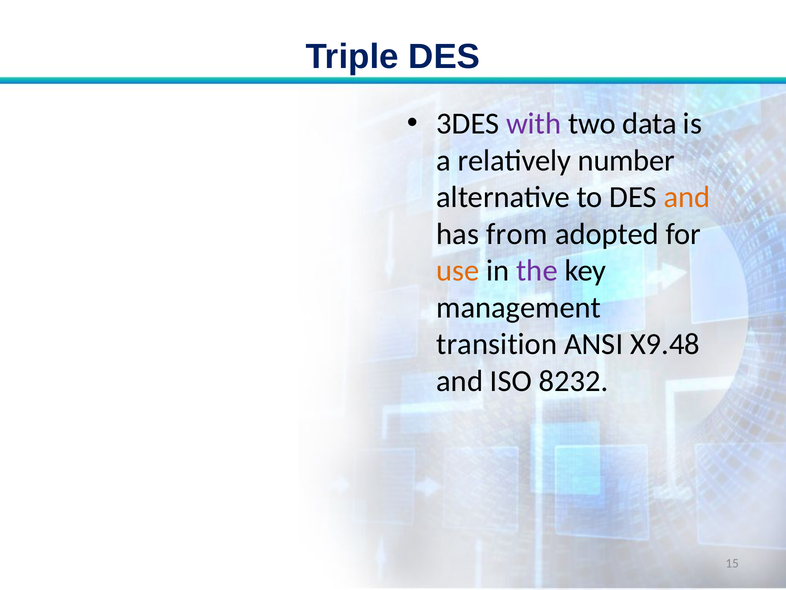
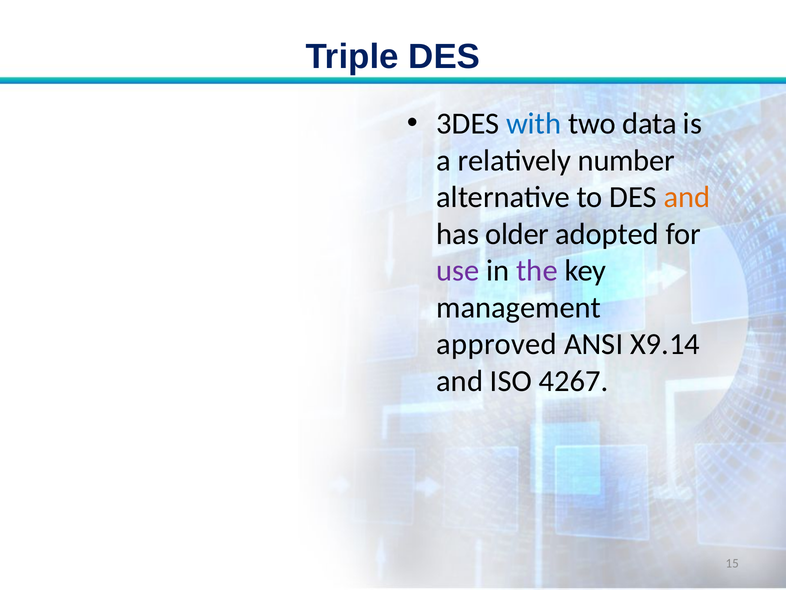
with colour: purple -> blue
from: from -> older
use colour: orange -> purple
transition: transition -> approved
X9.48: X9.48 -> X9.14
8232: 8232 -> 4267
